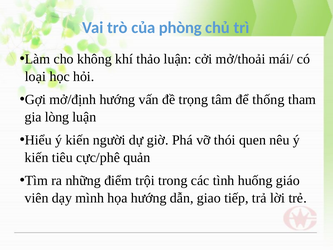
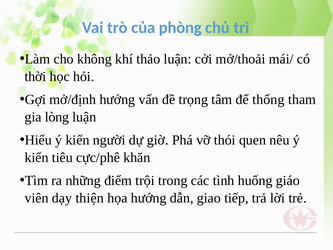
loại: loại -> thời
quản: quản -> khăn
mình: mình -> thiện
